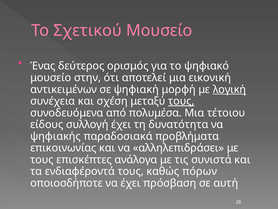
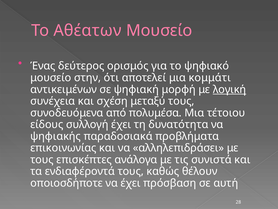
Σχετικού: Σχετικού -> Αθέατων
εικονική: εικονική -> κομμάτι
τους at (181, 101) underline: present -> none
πόρων: πόρων -> θέλουν
